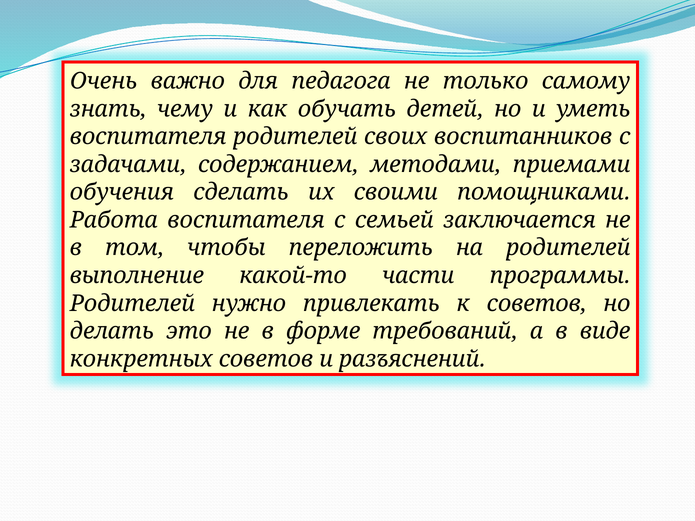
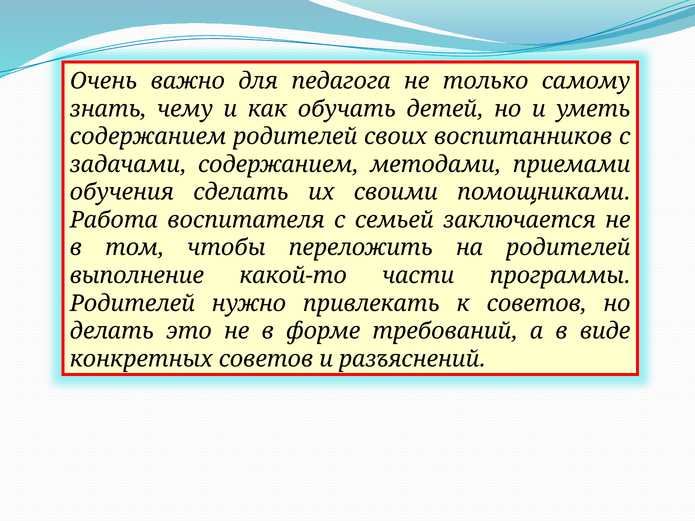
воспитателя at (148, 137): воспитателя -> содержанием
